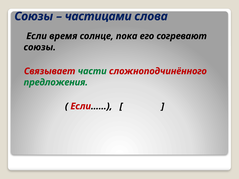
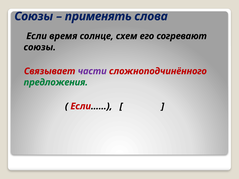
частицами: частицами -> применять
пока: пока -> схем
части colour: green -> purple
